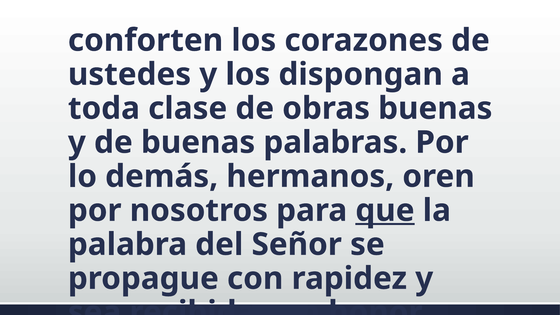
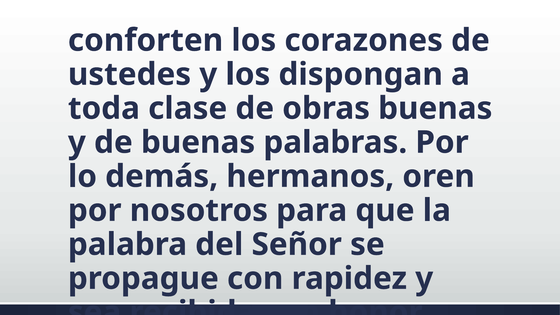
que underline: present -> none
